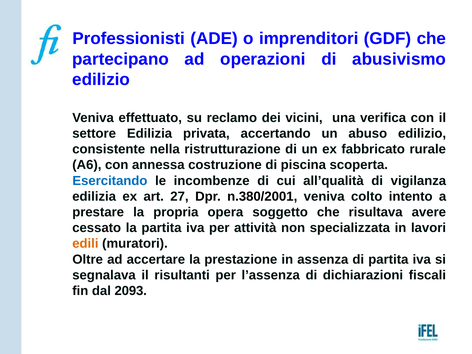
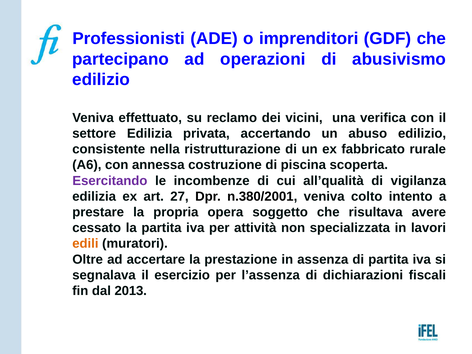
Esercitando colour: blue -> purple
risultanti: risultanti -> esercizio
2093: 2093 -> 2013
